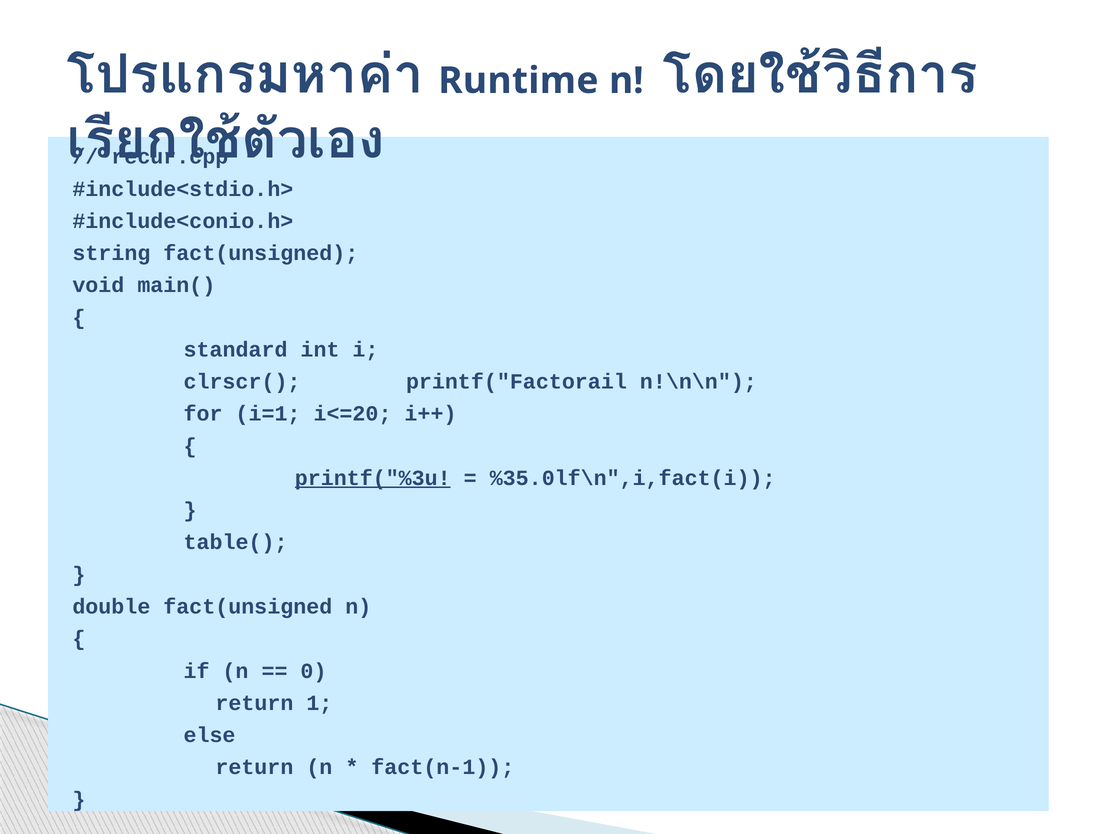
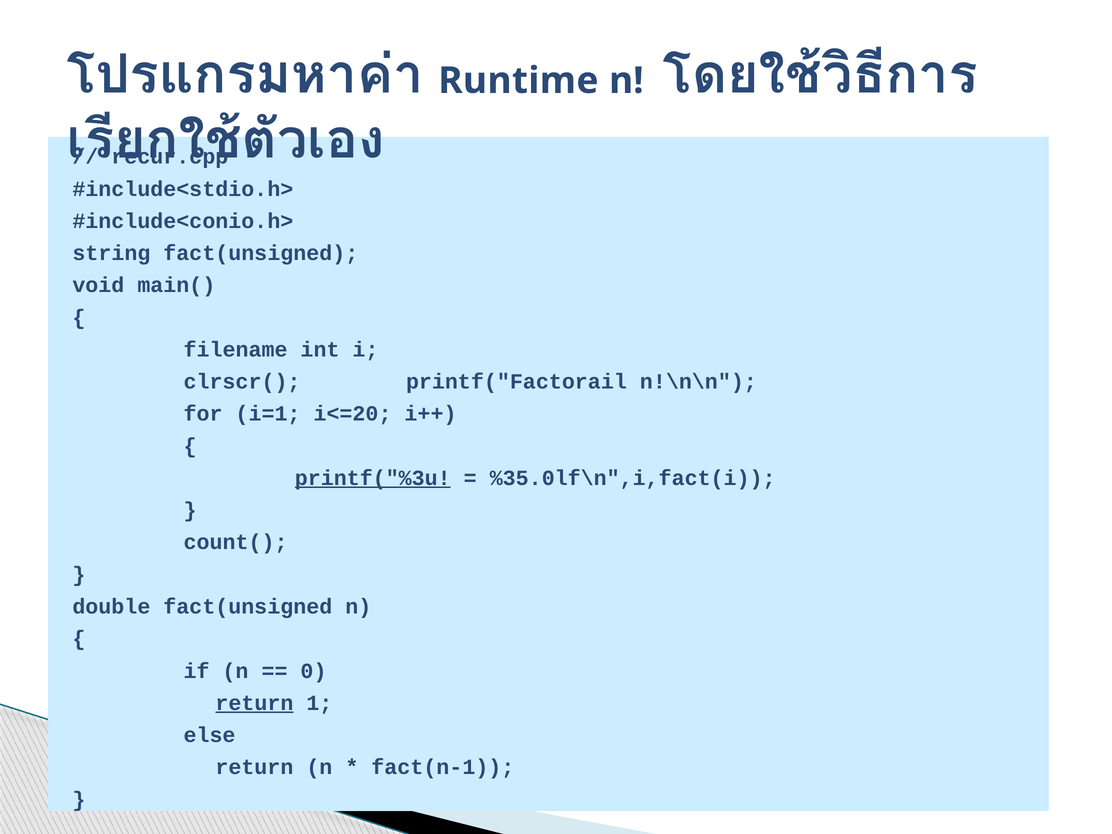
standard: standard -> filename
table(: table( -> count(
return at (254, 703) underline: none -> present
